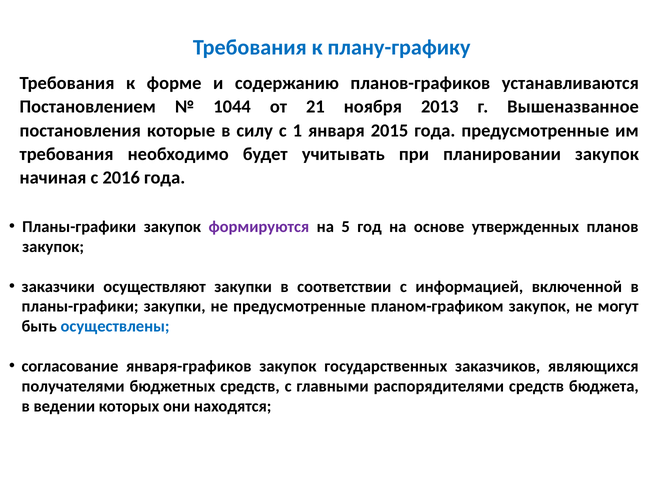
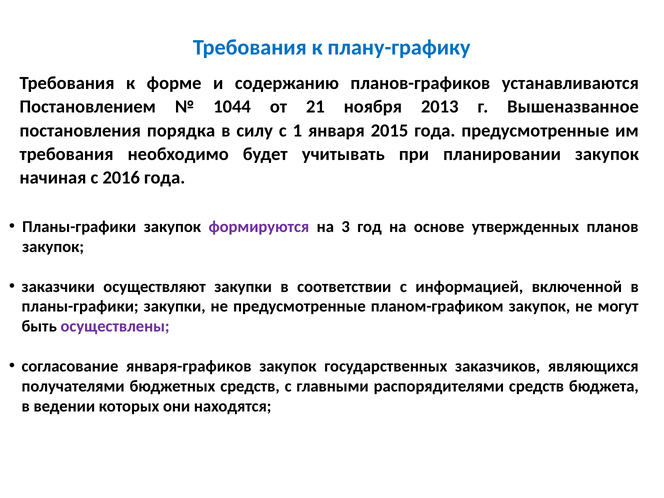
которые: которые -> порядка
5: 5 -> 3
осуществлены colour: blue -> purple
